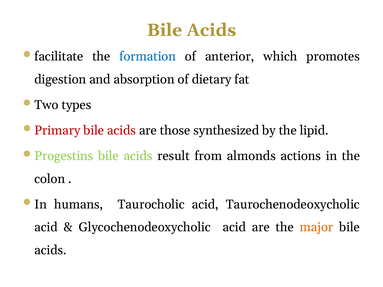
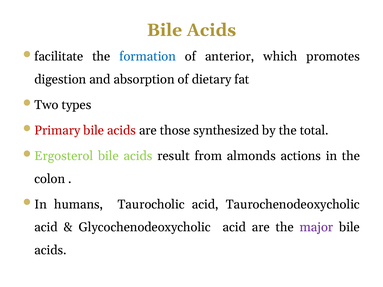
lipid: lipid -> total
Progestins: Progestins -> Ergosterol
major colour: orange -> purple
